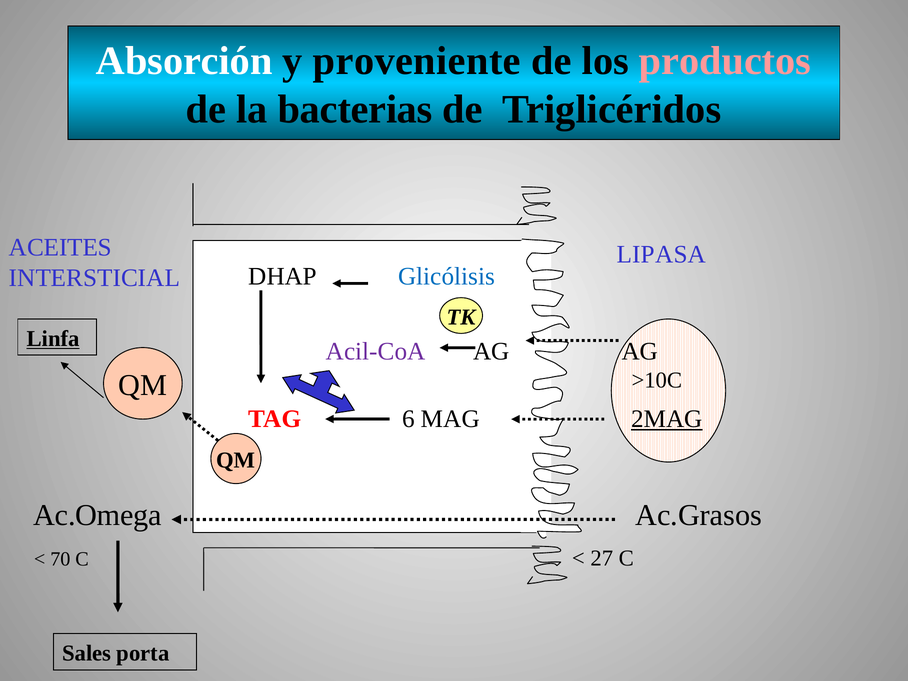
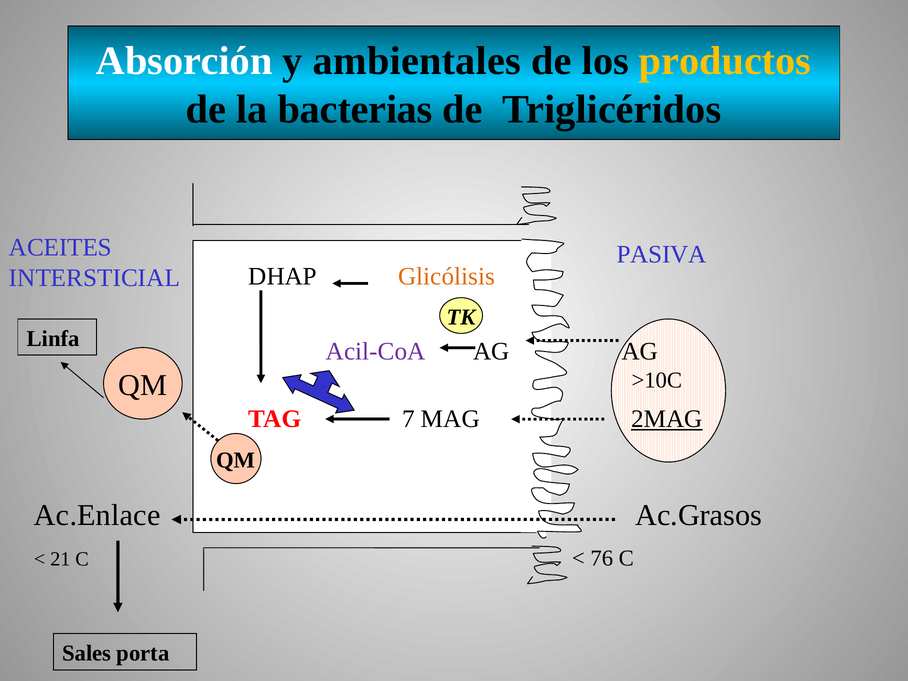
proveniente: proveniente -> ambientales
productos colour: pink -> yellow
LIPASA: LIPASA -> PASIVA
Glicólisis colour: blue -> orange
Linfa underline: present -> none
6: 6 -> 7
Ac.Omega: Ac.Omega -> Ac.Enlace
70: 70 -> 21
27: 27 -> 76
